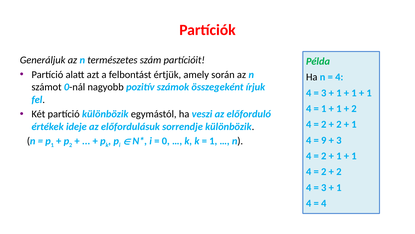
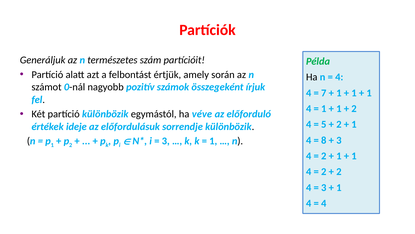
3 at (324, 93): 3 -> 7
veszi: veszi -> véve
2 at (324, 124): 2 -> 5
9: 9 -> 8
0 at (166, 141): 0 -> 3
